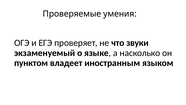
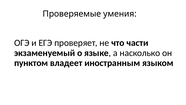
звуки: звуки -> части
